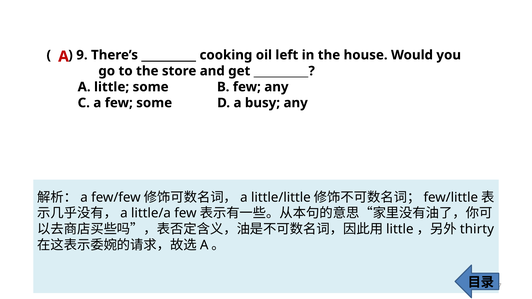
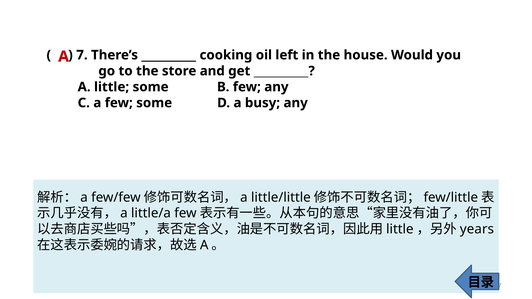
9: 9 -> 7
thirty: thirty -> years
